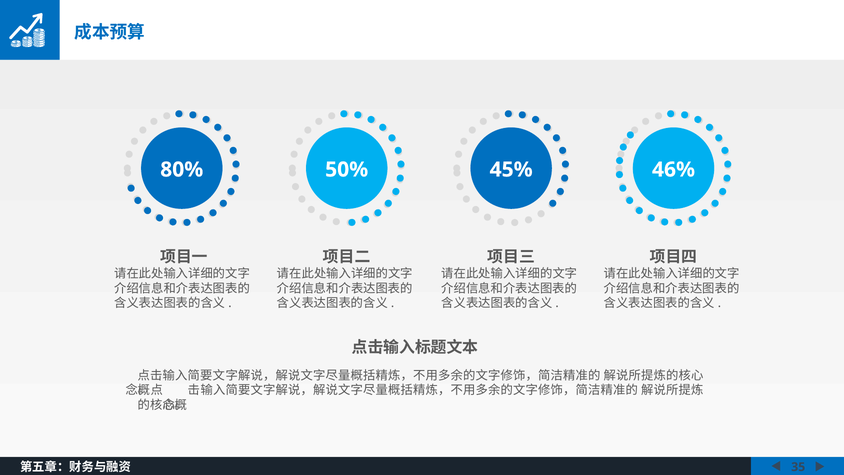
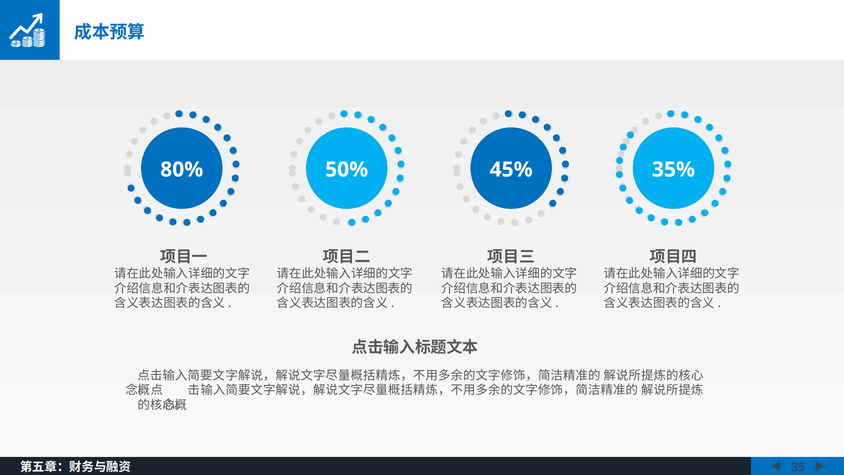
46%: 46% -> 35%
